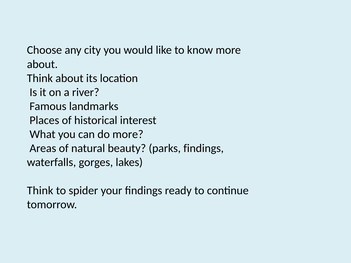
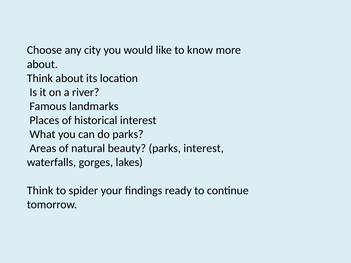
do more: more -> parks
parks findings: findings -> interest
